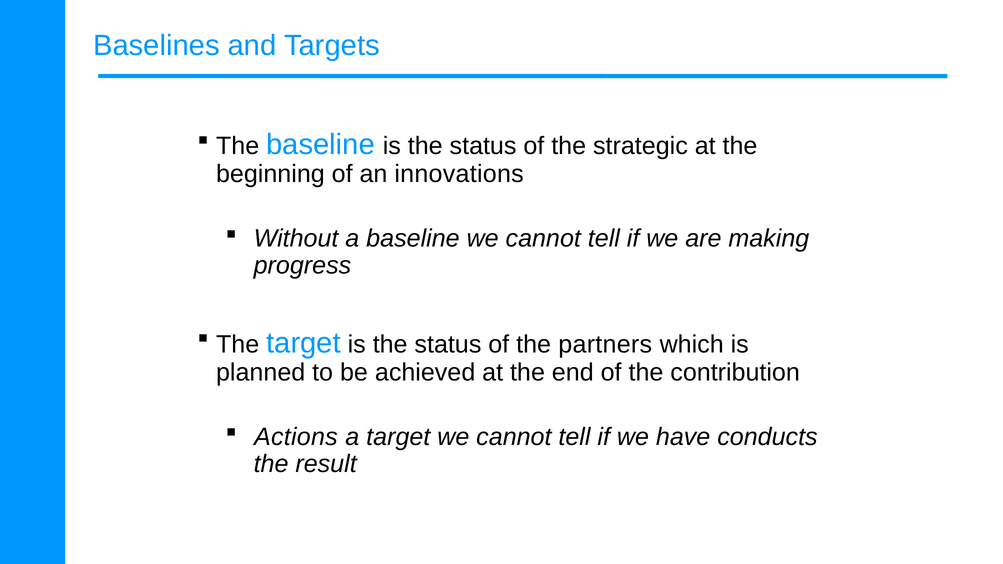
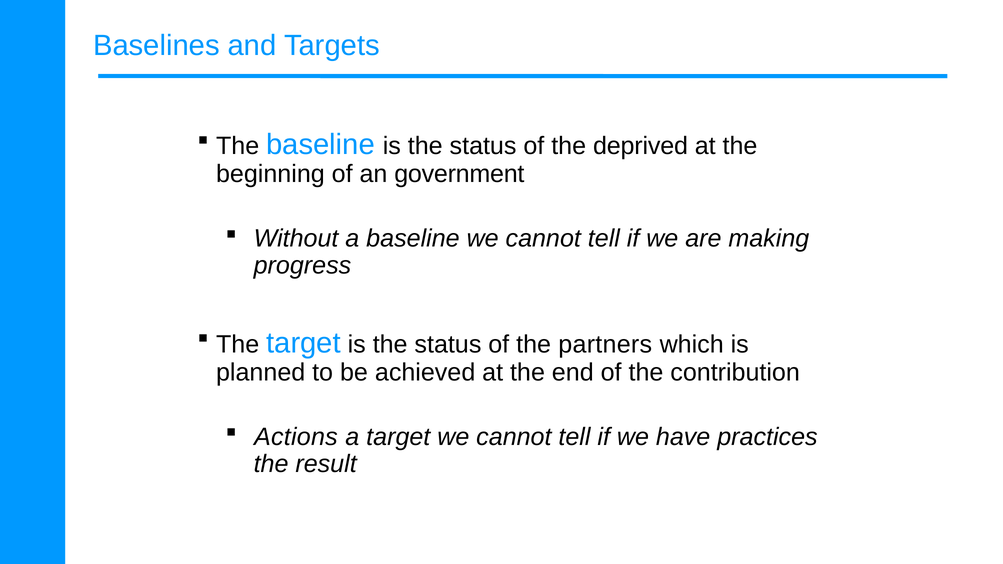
strategic: strategic -> deprived
innovations: innovations -> government
conducts: conducts -> practices
